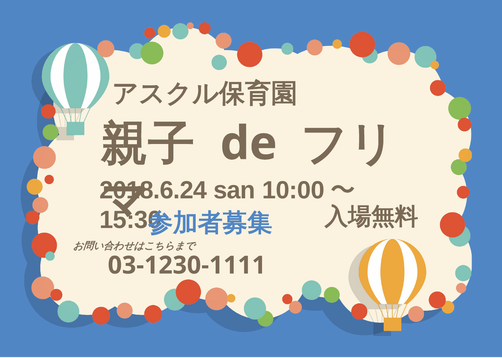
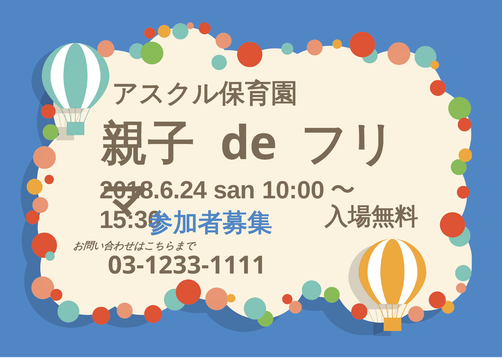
03-1230-1111: 03-1230-1111 -> 03-1233-1111
